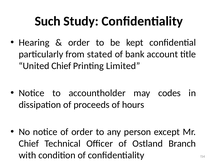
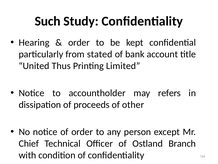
United Chief: Chief -> Thus
codes: codes -> refers
hours: hours -> other
